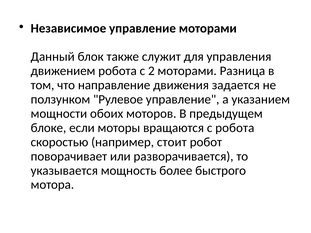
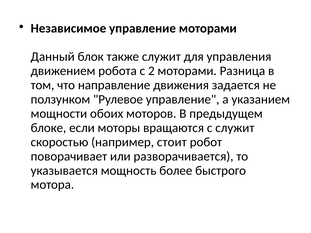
с робота: робота -> служит
